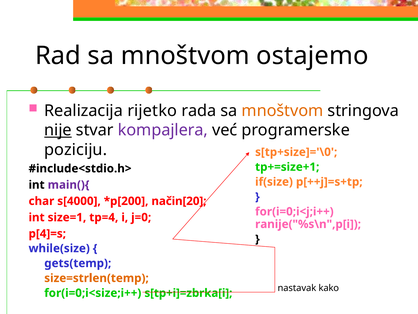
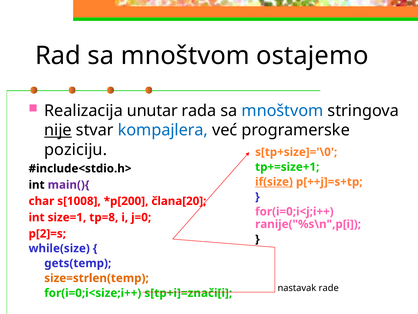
rijetko: rijetko -> unutar
mnoštvom at (282, 111) colour: orange -> blue
kompajlera colour: purple -> blue
if(size underline: none -> present
s[4000: s[4000 -> s[1008
način[20: način[20 -> člana[20
tp=4: tp=4 -> tp=8
p[4]=s: p[4]=s -> p[2]=s
kako: kako -> rade
s[tp+i]=zbrka[i: s[tp+i]=zbrka[i -> s[tp+i]=znači[i
